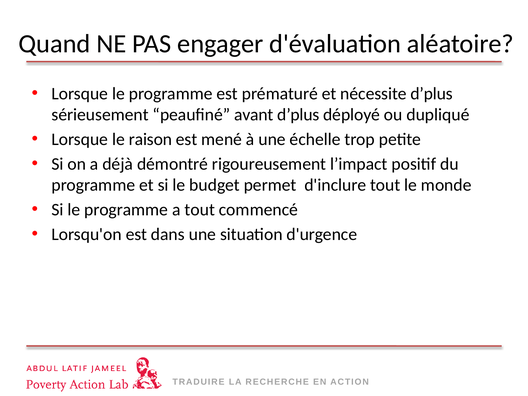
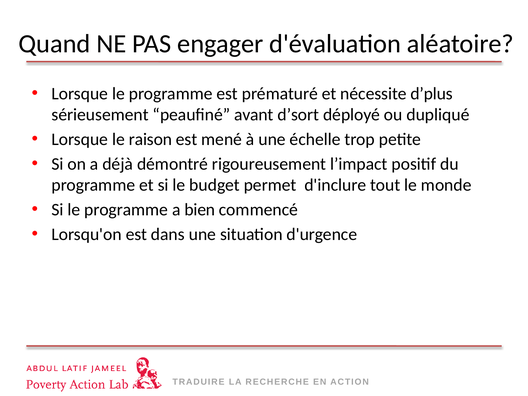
avant d’plus: d’plus -> d’sort
a tout: tout -> bien
